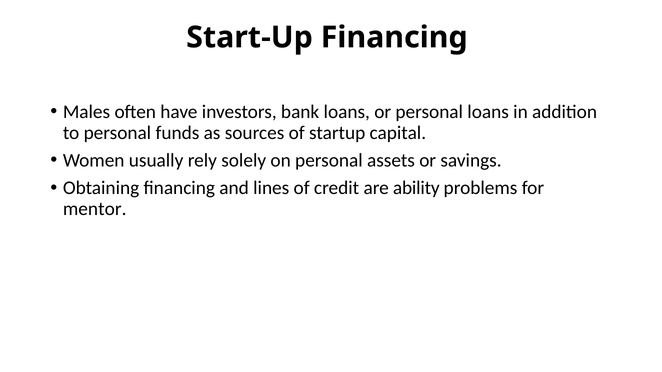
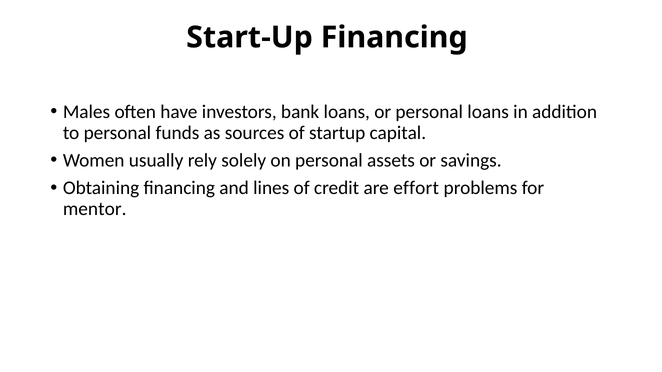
ability: ability -> effort
